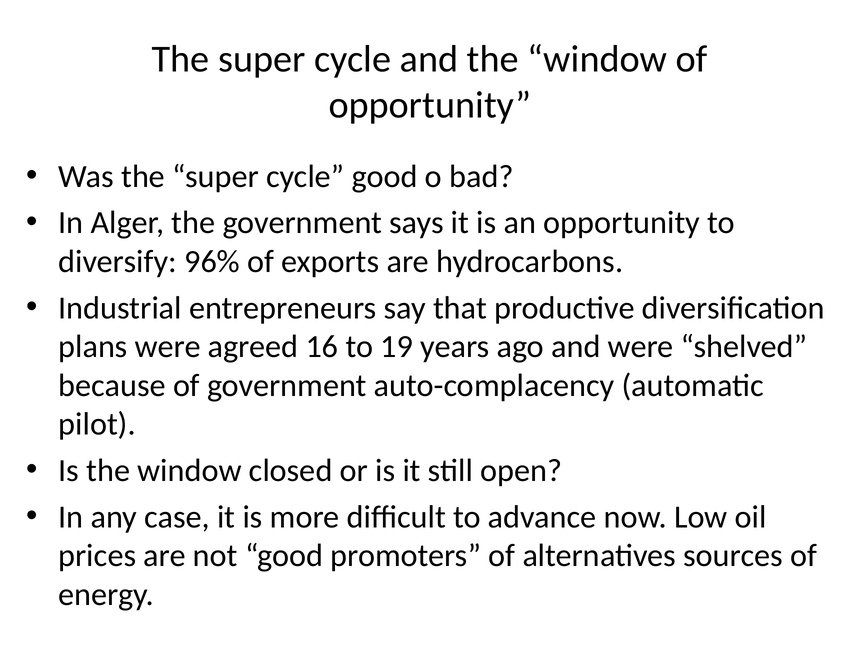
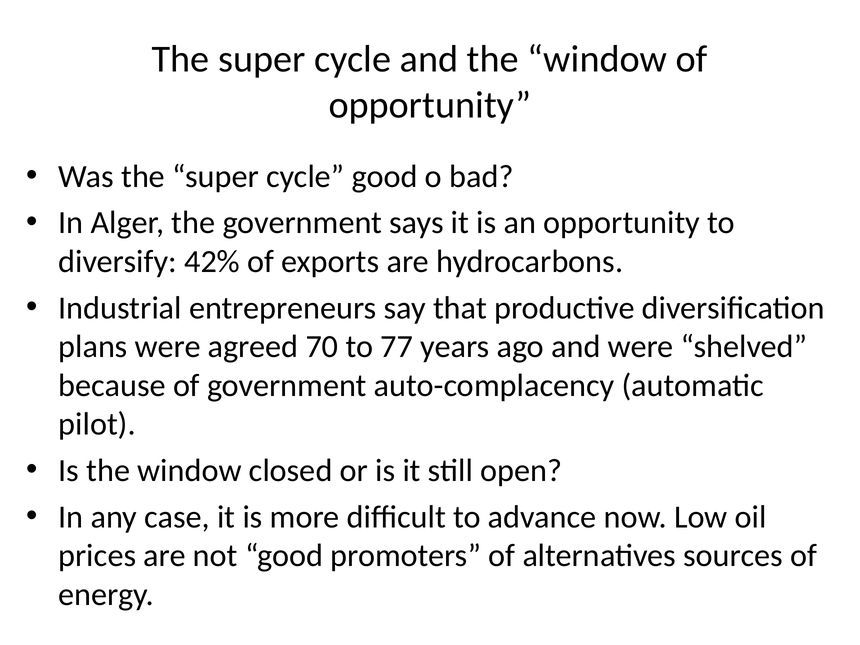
96%: 96% -> 42%
16: 16 -> 70
19: 19 -> 77
